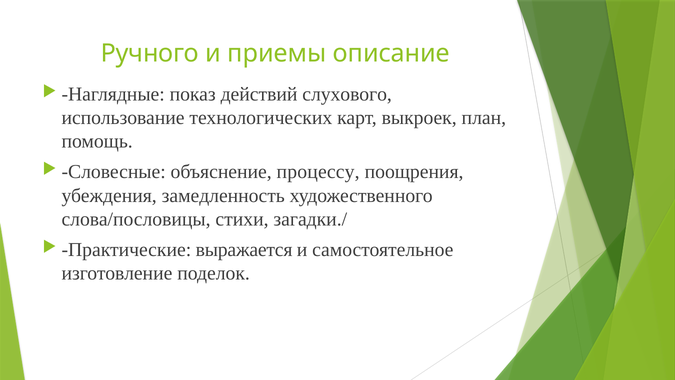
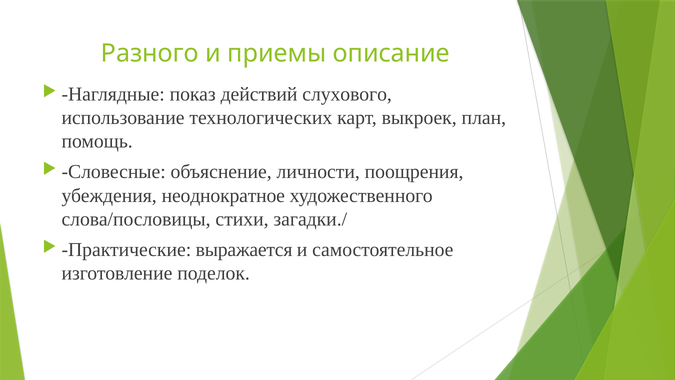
Ручного: Ручного -> Разного
процессу: процессу -> личности
замедленность: замедленность -> неоднократное
